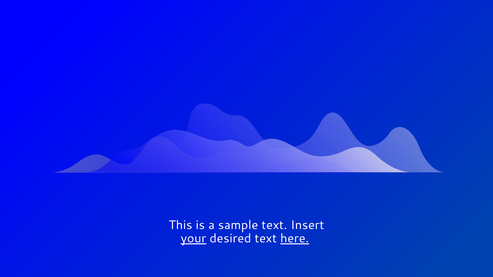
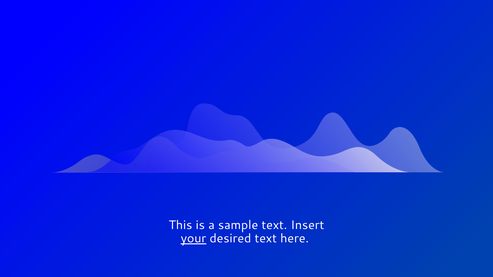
here underline: present -> none
